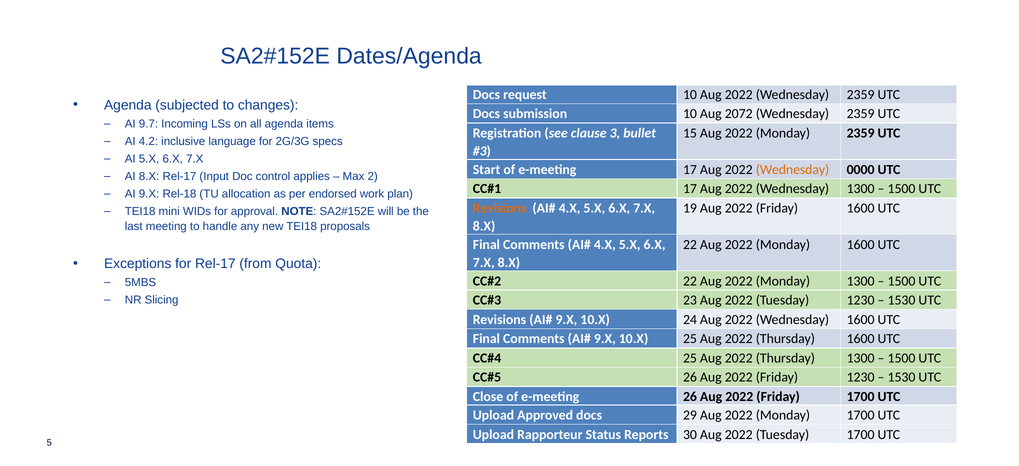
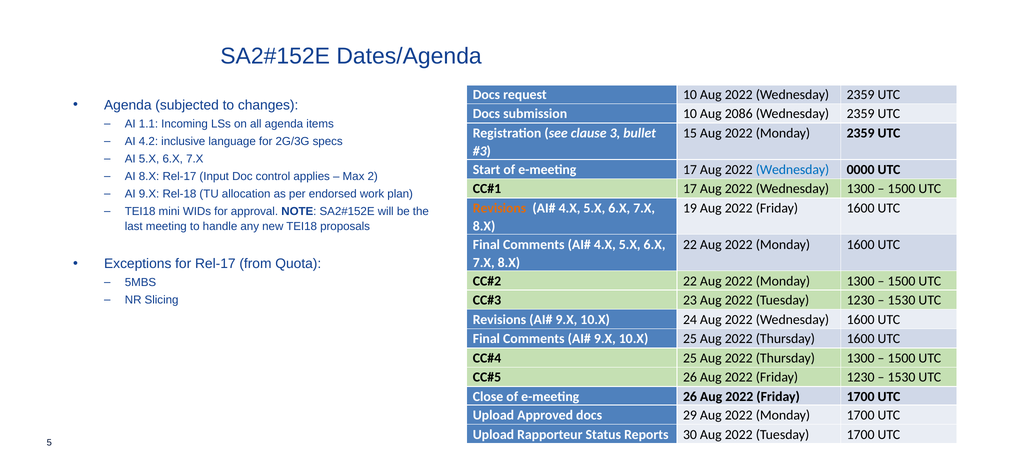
2072: 2072 -> 2086
9.7: 9.7 -> 1.1
Wednesday at (793, 170) colour: orange -> blue
